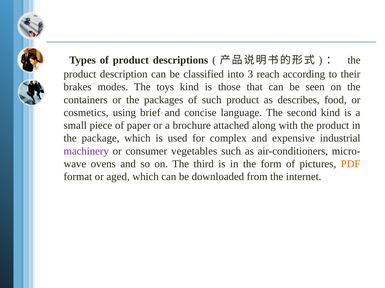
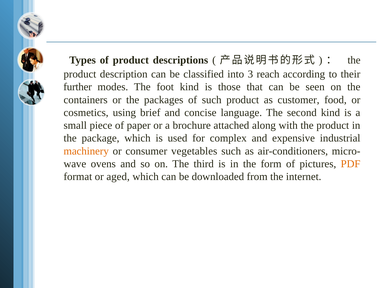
brakes: brakes -> further
toys: toys -> foot
describes: describes -> customer
machinery colour: purple -> orange
